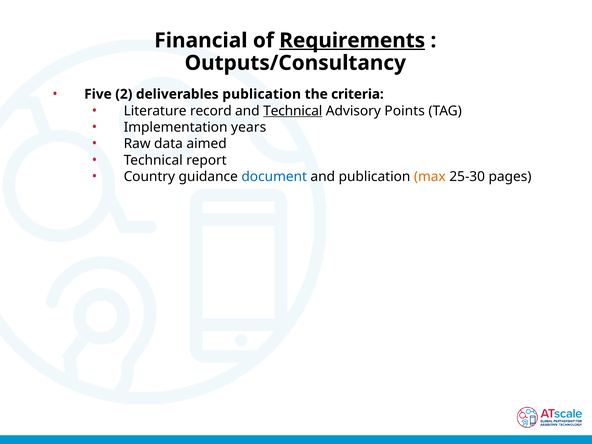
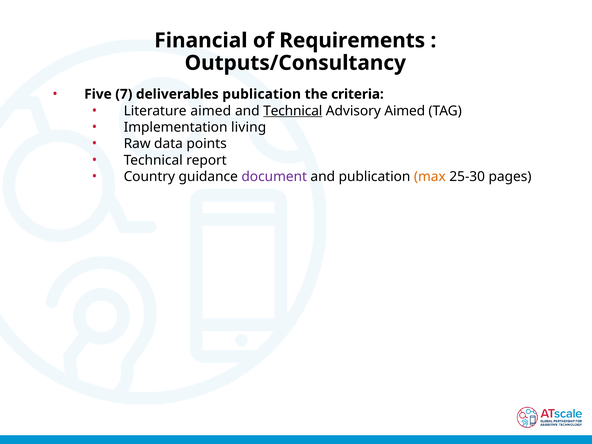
Requirements underline: present -> none
2: 2 -> 7
Literature record: record -> aimed
Advisory Points: Points -> Aimed
years: years -> living
aimed: aimed -> points
document colour: blue -> purple
